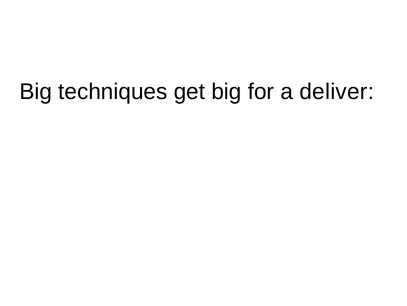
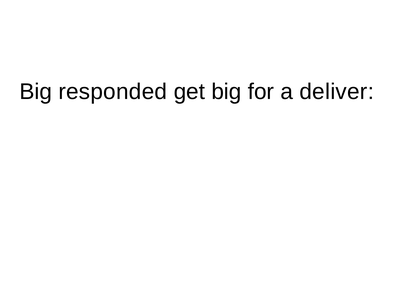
techniques: techniques -> responded
